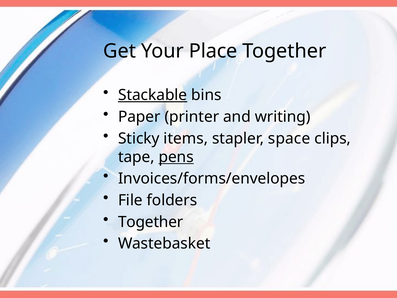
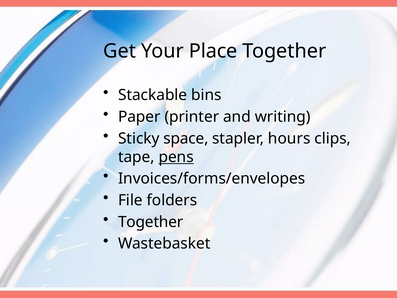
Stackable underline: present -> none
items: items -> space
space: space -> hours
